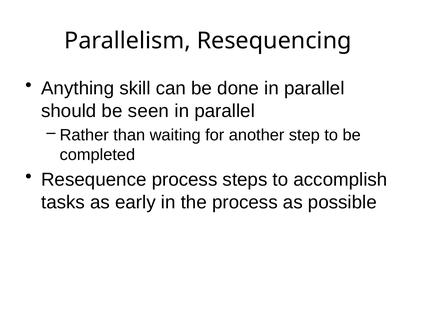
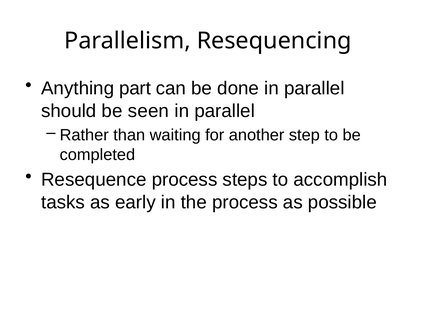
skill: skill -> part
